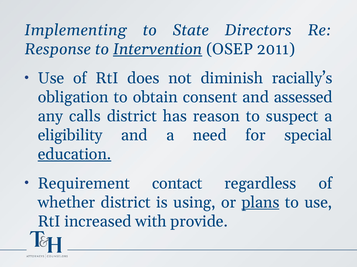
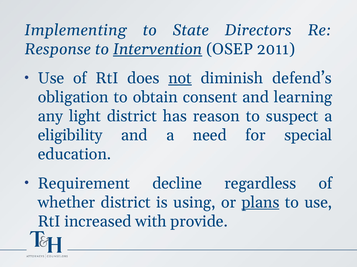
not underline: none -> present
racially’s: racially’s -> defend’s
assessed: assessed -> learning
calls: calls -> light
education underline: present -> none
contact: contact -> decline
